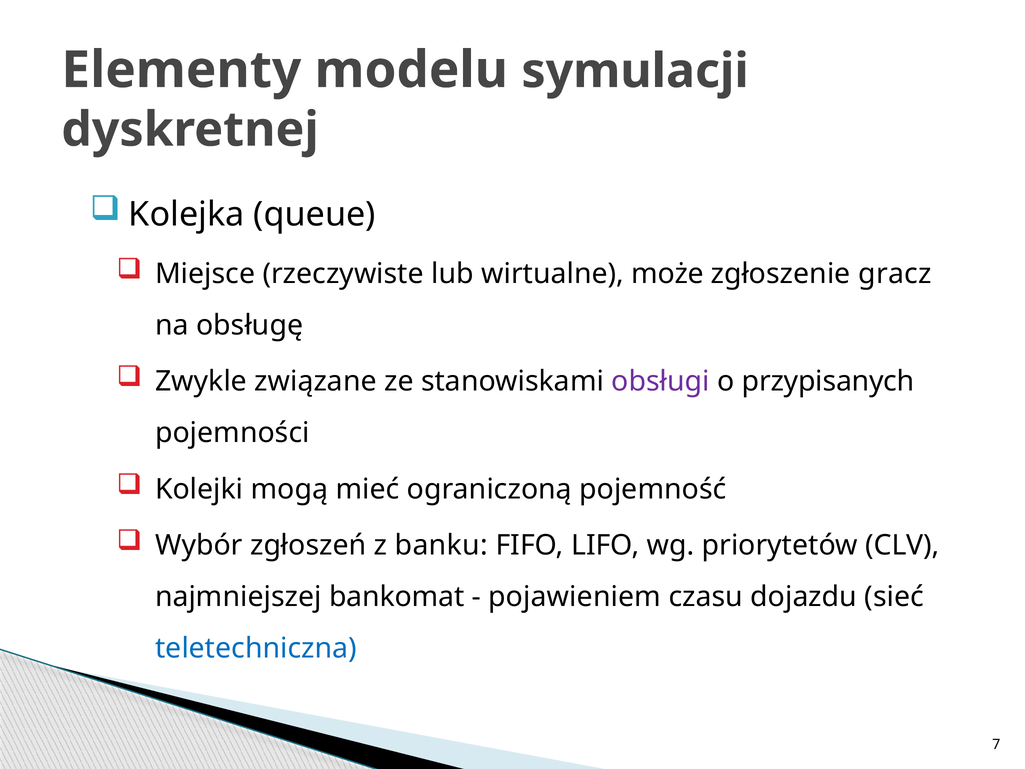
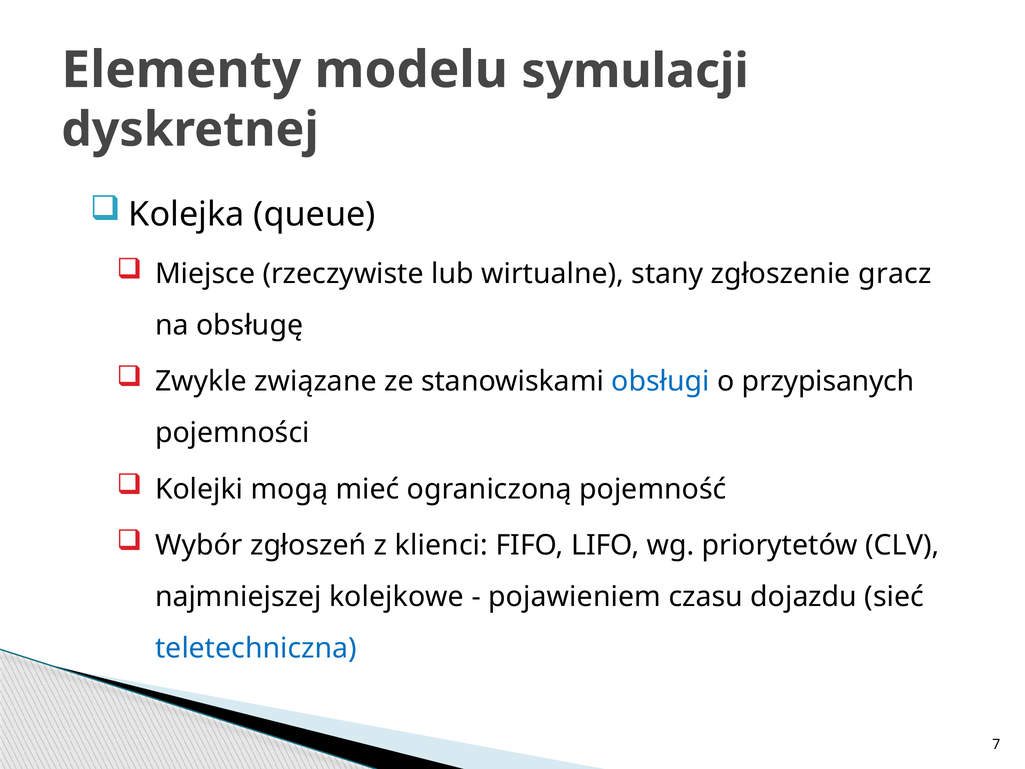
może: może -> stany
obsługi colour: purple -> blue
banku: banku -> klienci
bankomat: bankomat -> kolejkowe
